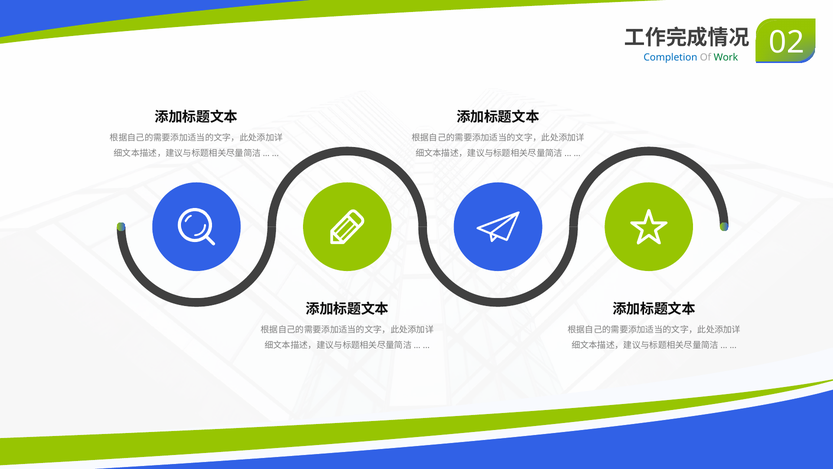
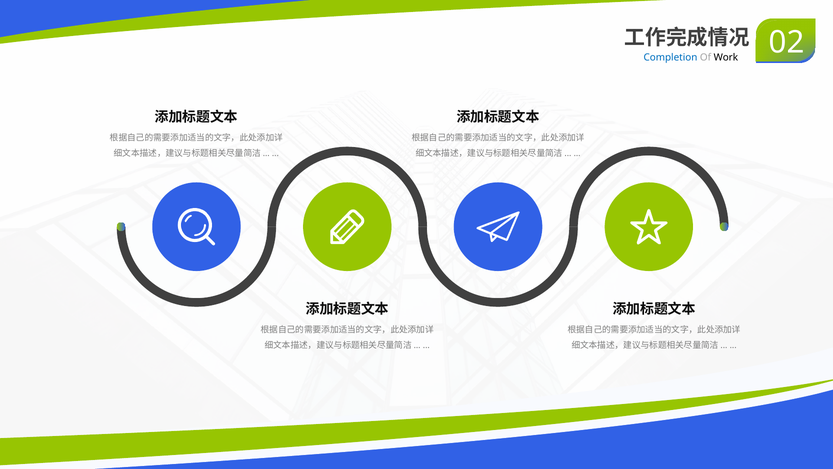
Work colour: green -> black
